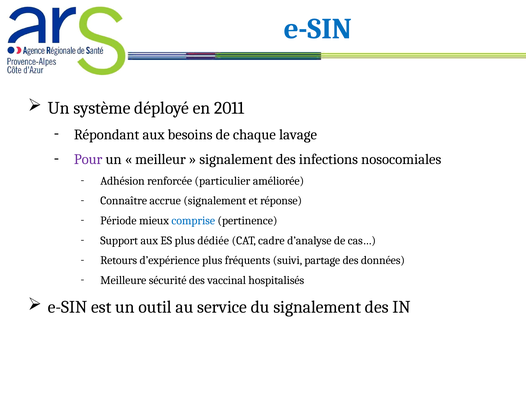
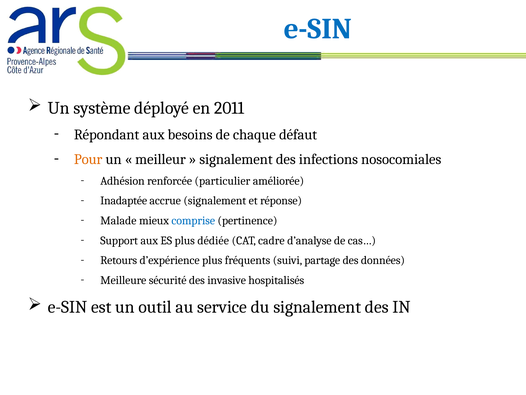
lavage: lavage -> défaut
Pour colour: purple -> orange
Connaître: Connaître -> Inadaptée
Période: Période -> Malade
vaccinal: vaccinal -> invasive
